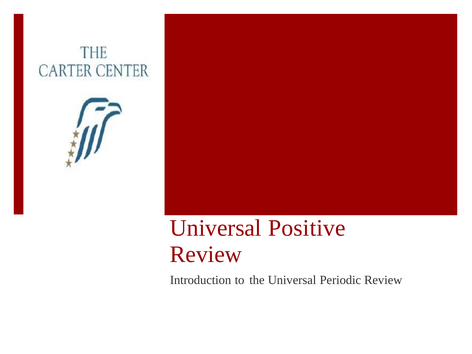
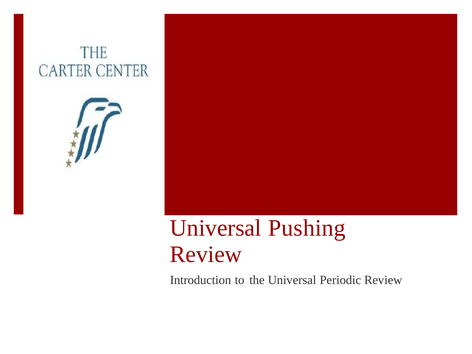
Positive: Positive -> Pushing
